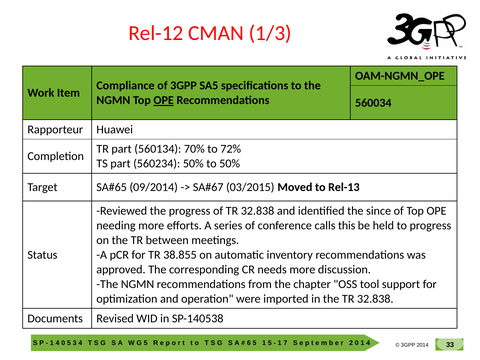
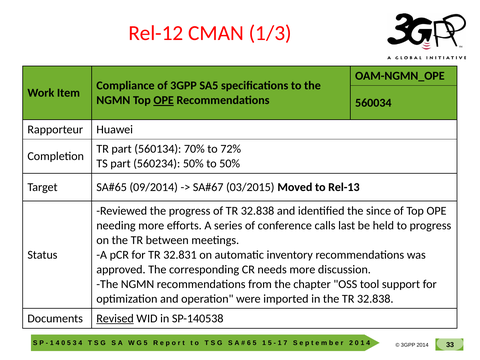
this: this -> last
38.855: 38.855 -> 32.831
Revised underline: none -> present
